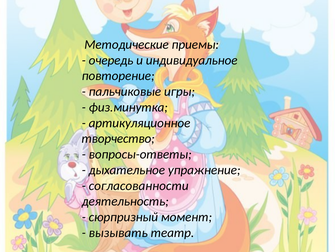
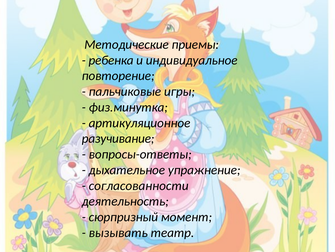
очередь: очередь -> ребенка
творчество: творчество -> разучивание
